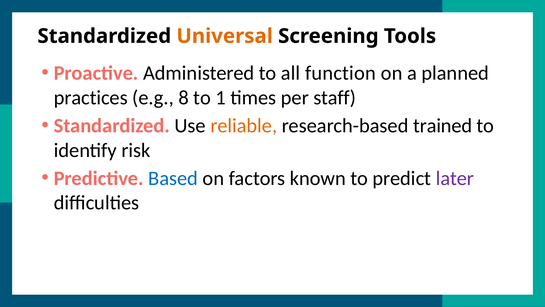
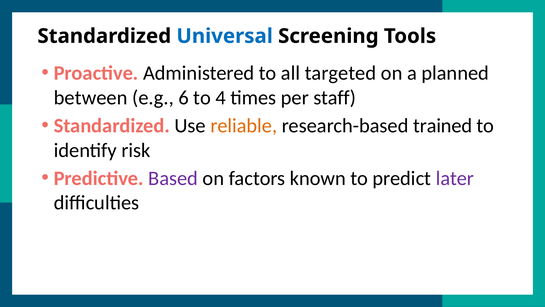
Universal colour: orange -> blue
function: function -> targeted
practices: practices -> between
8: 8 -> 6
1: 1 -> 4
Based colour: blue -> purple
